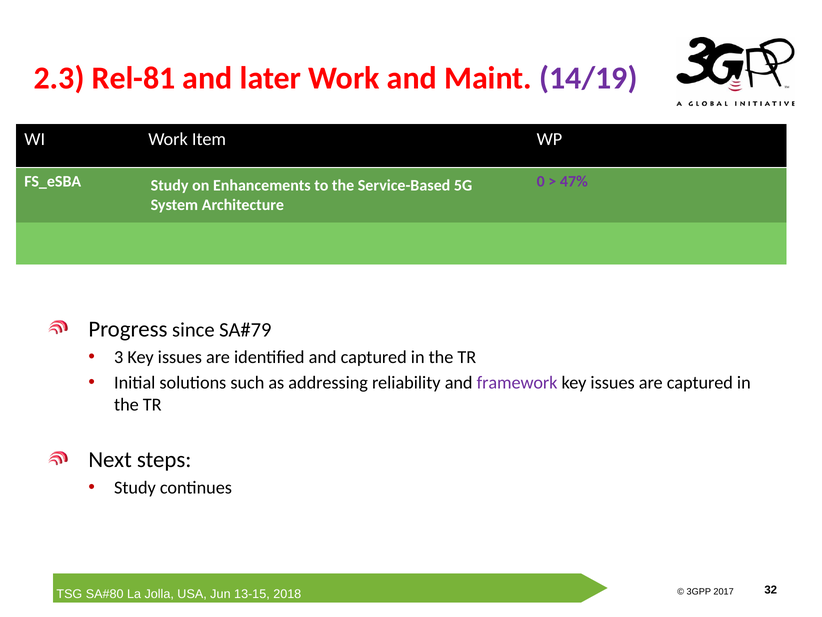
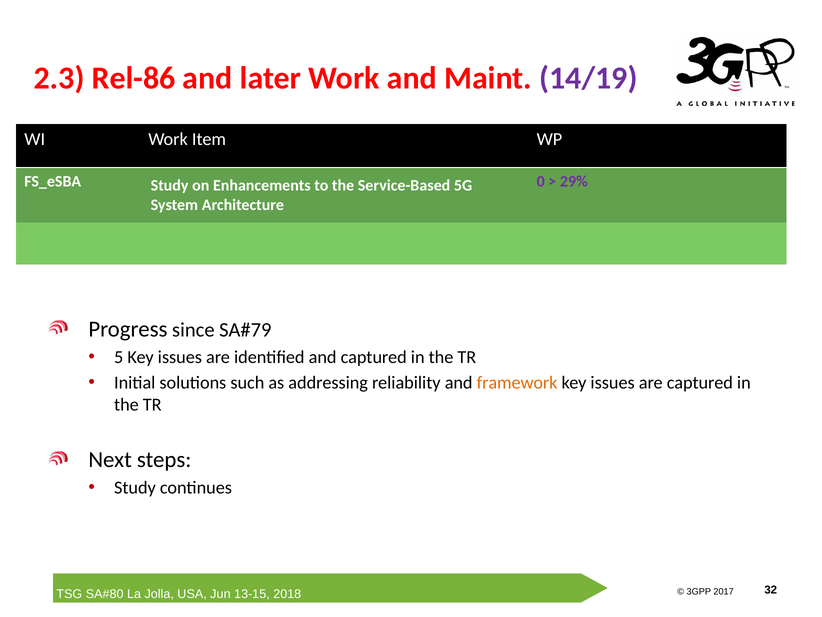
Rel-81: Rel-81 -> Rel-86
47%: 47% -> 29%
3: 3 -> 5
framework colour: purple -> orange
